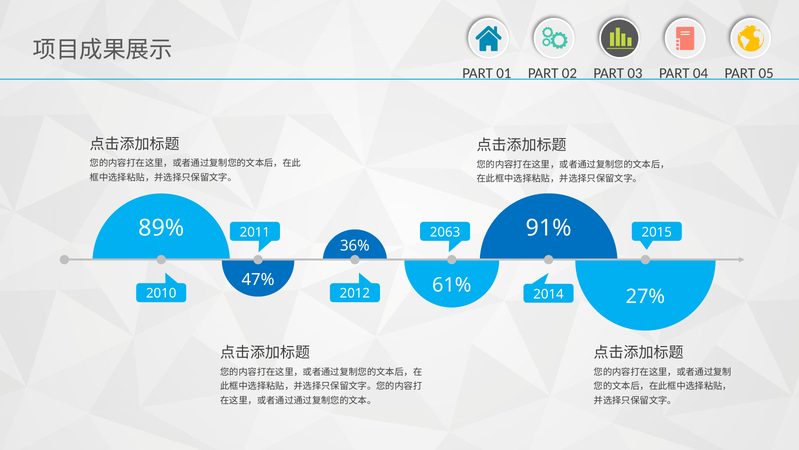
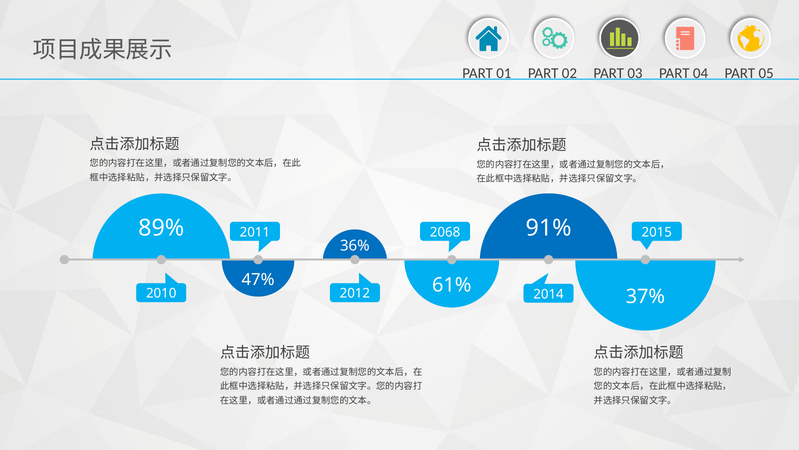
2063: 2063 -> 2068
27%: 27% -> 37%
